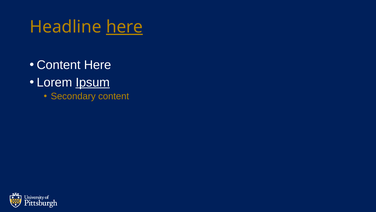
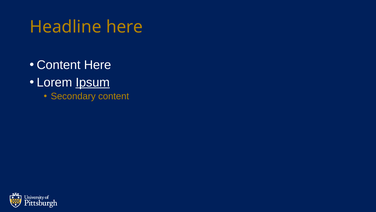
here at (124, 27) underline: present -> none
